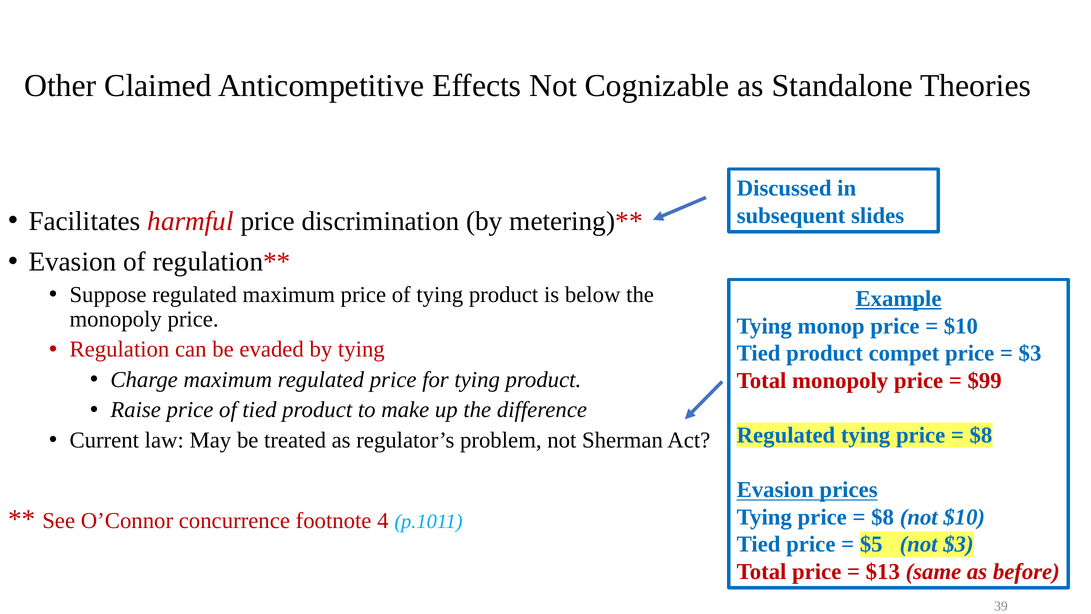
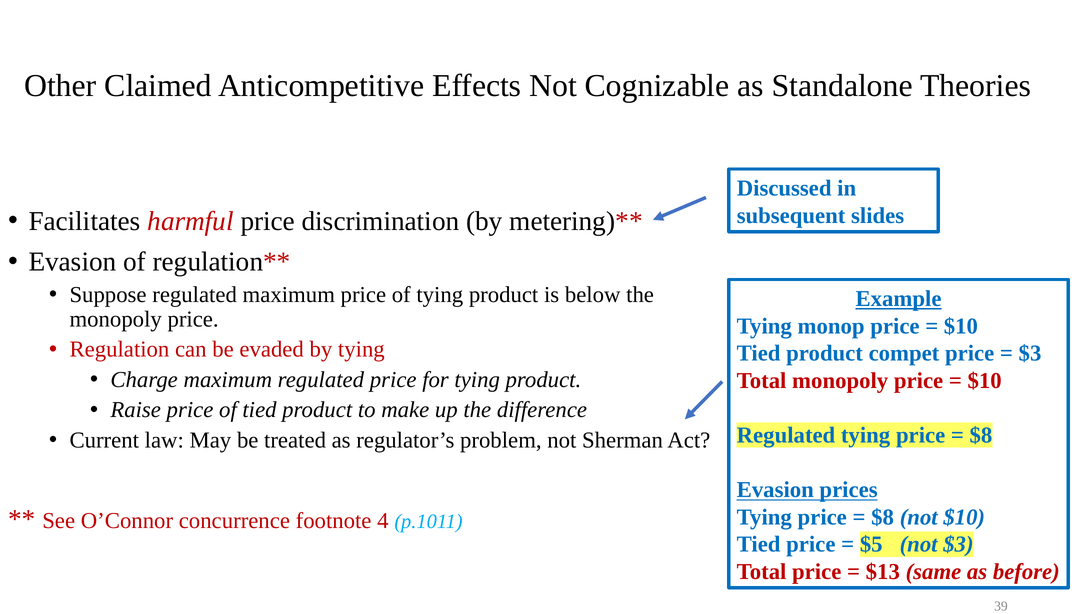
$99 at (985, 380): $99 -> $10
